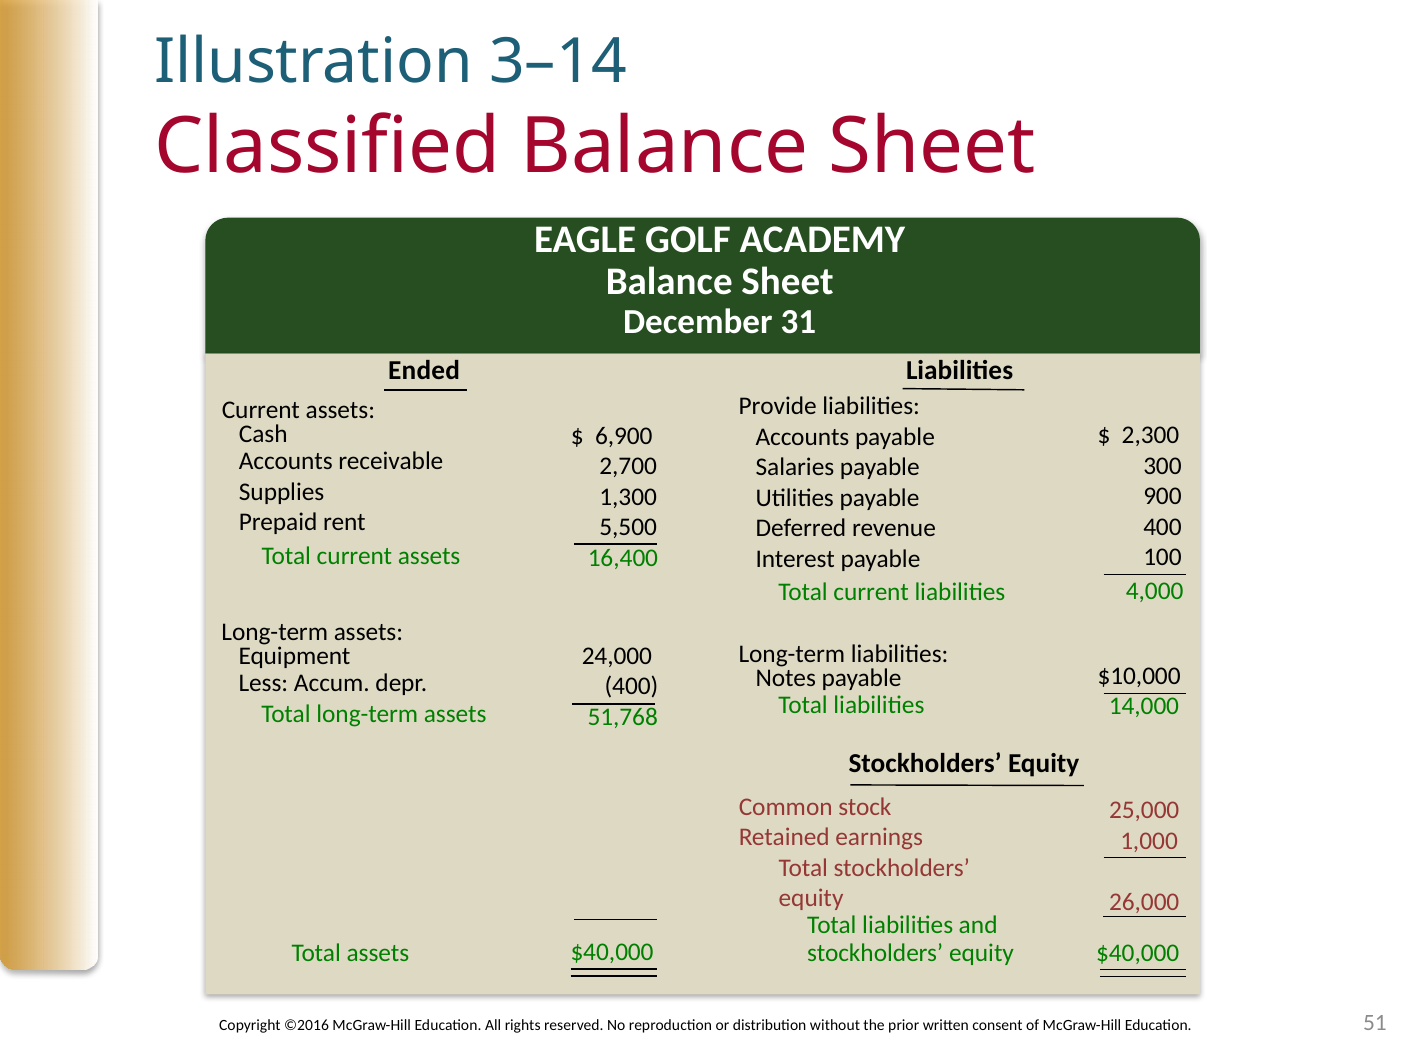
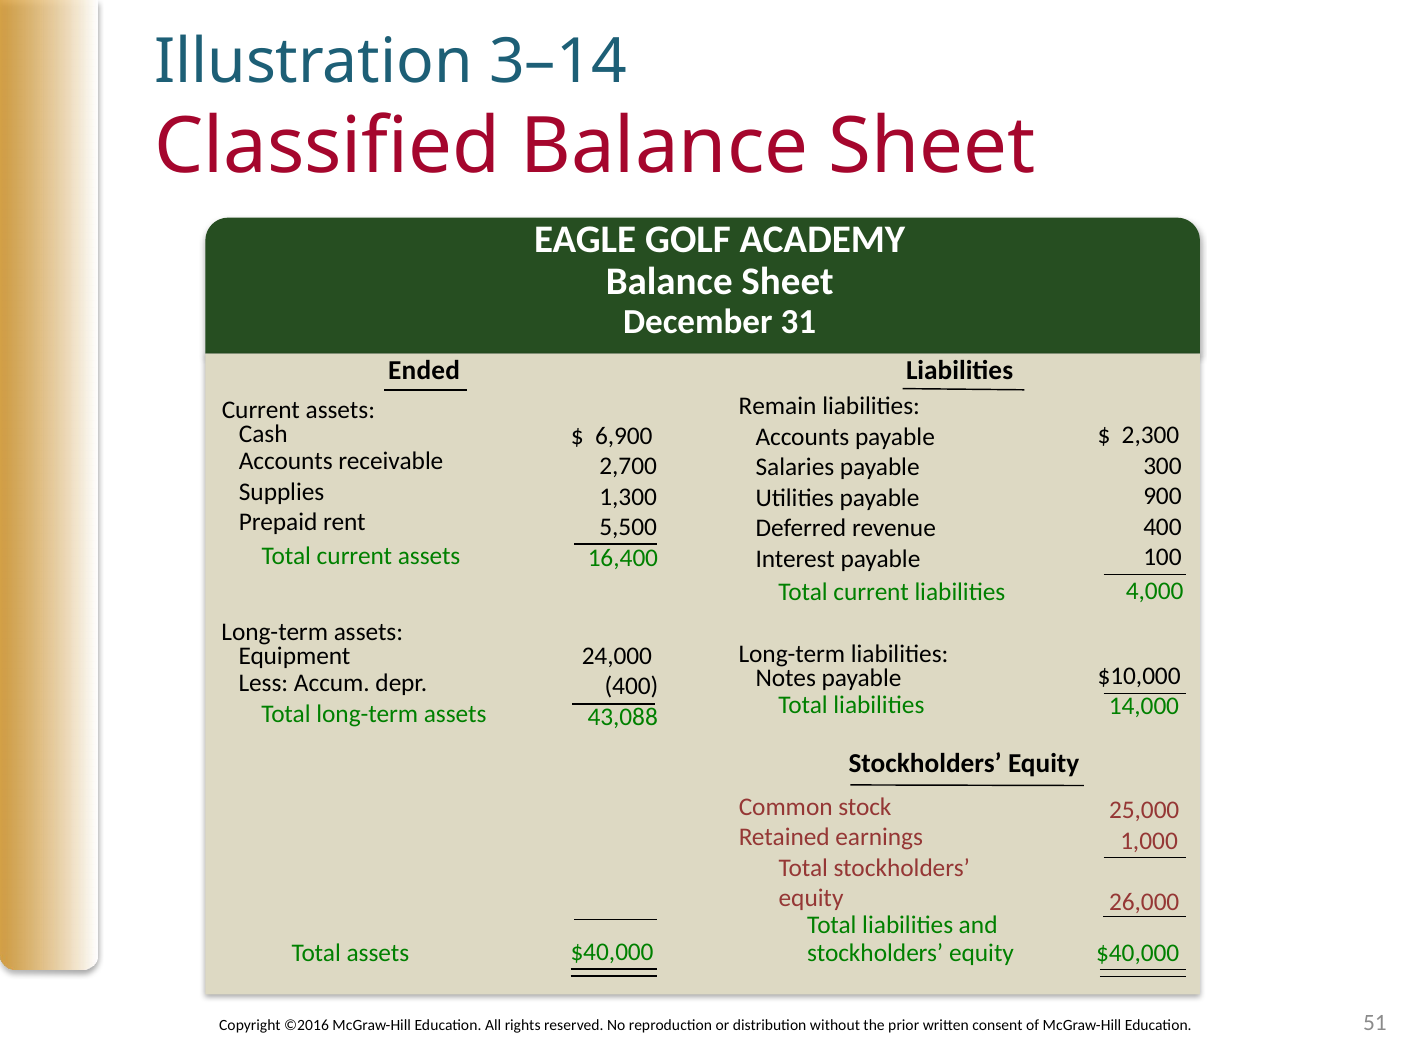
Provide: Provide -> Remain
51,768: 51,768 -> 43,088
